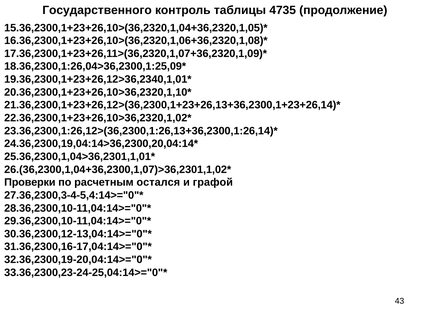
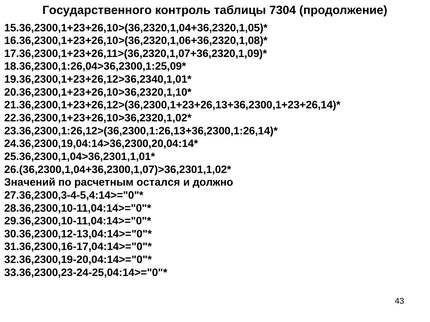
4735: 4735 -> 7304
Проверки: Проверки -> Значений
графой: графой -> должно
